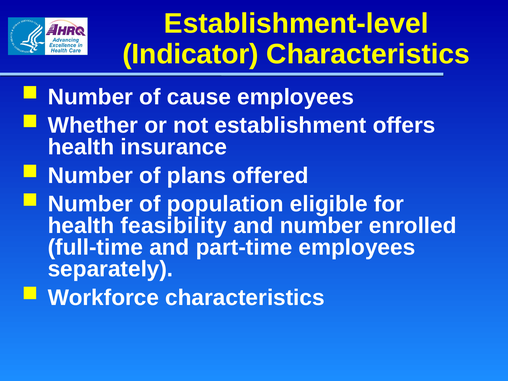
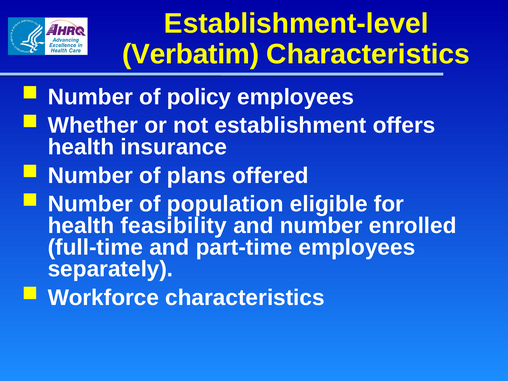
Indicator: Indicator -> Verbatim
cause: cause -> policy
